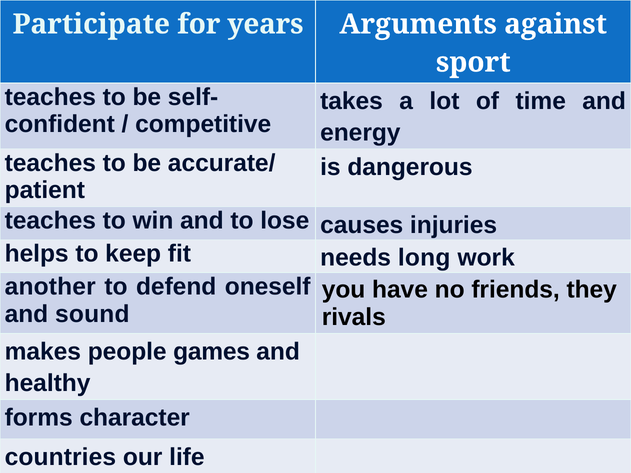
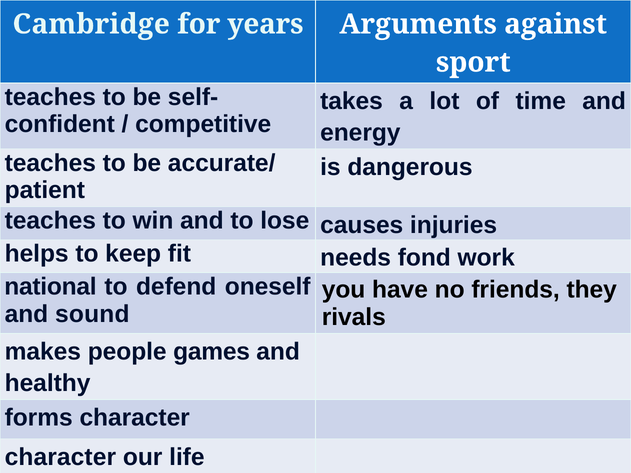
Participate: Participate -> Cambridge
long: long -> fond
another: another -> national
countries at (60, 457): countries -> character
